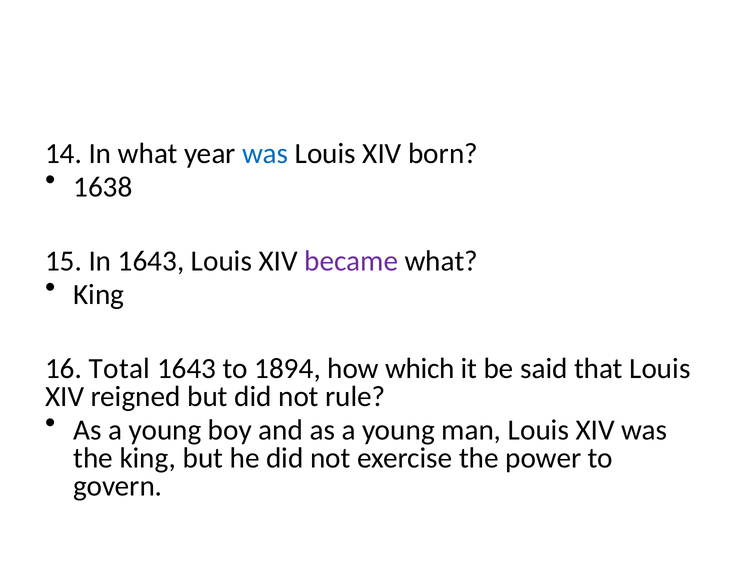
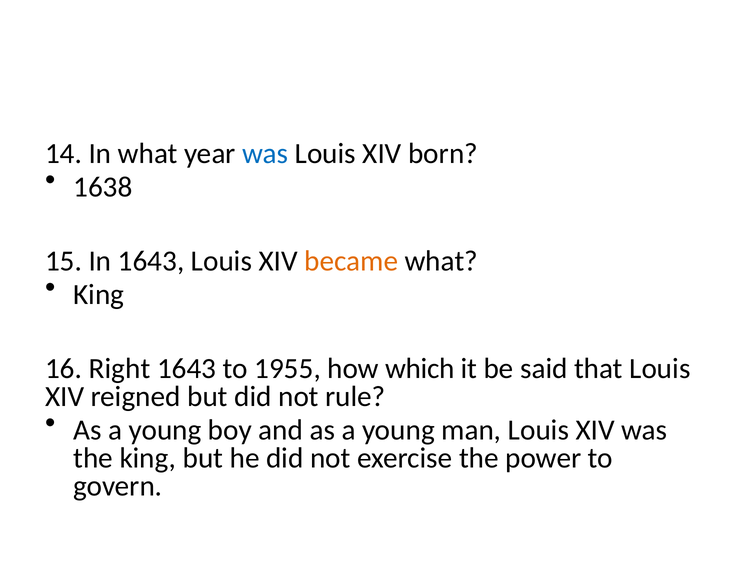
became colour: purple -> orange
Total: Total -> Right
1894: 1894 -> 1955
